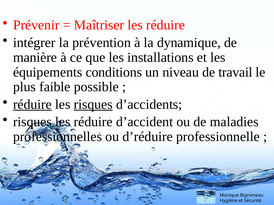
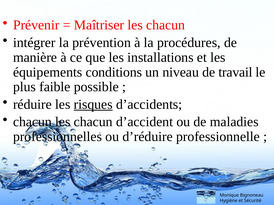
Maîtriser les réduire: réduire -> chacun
dynamique: dynamique -> procédures
réduire at (32, 105) underline: present -> none
risques at (32, 122): risques -> chacun
réduire at (93, 122): réduire -> chacun
